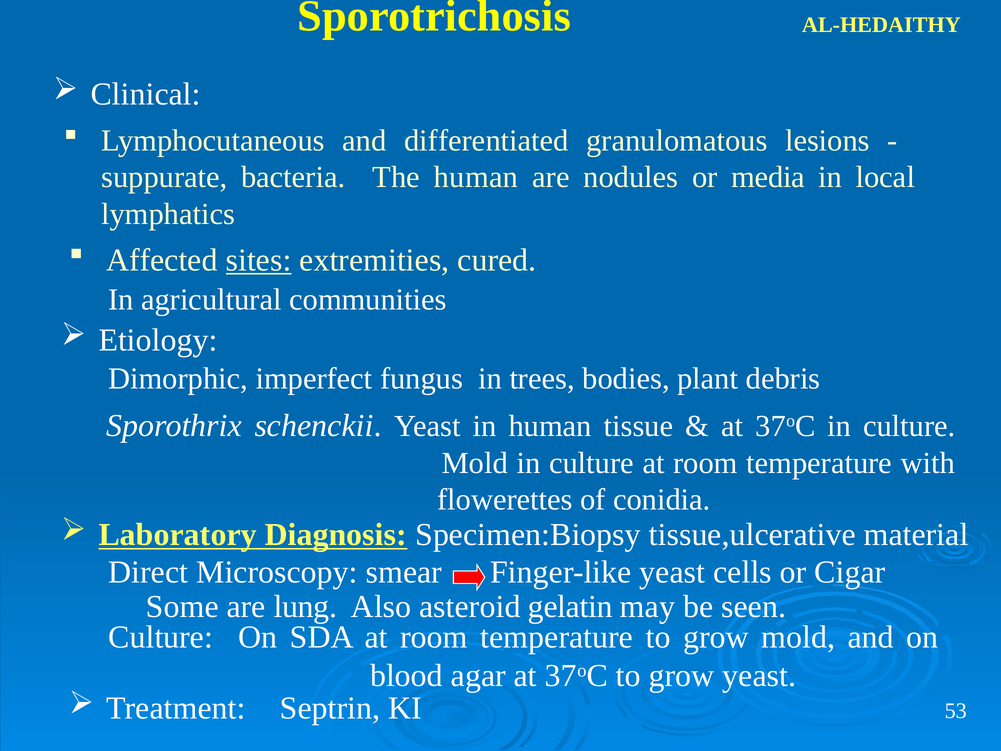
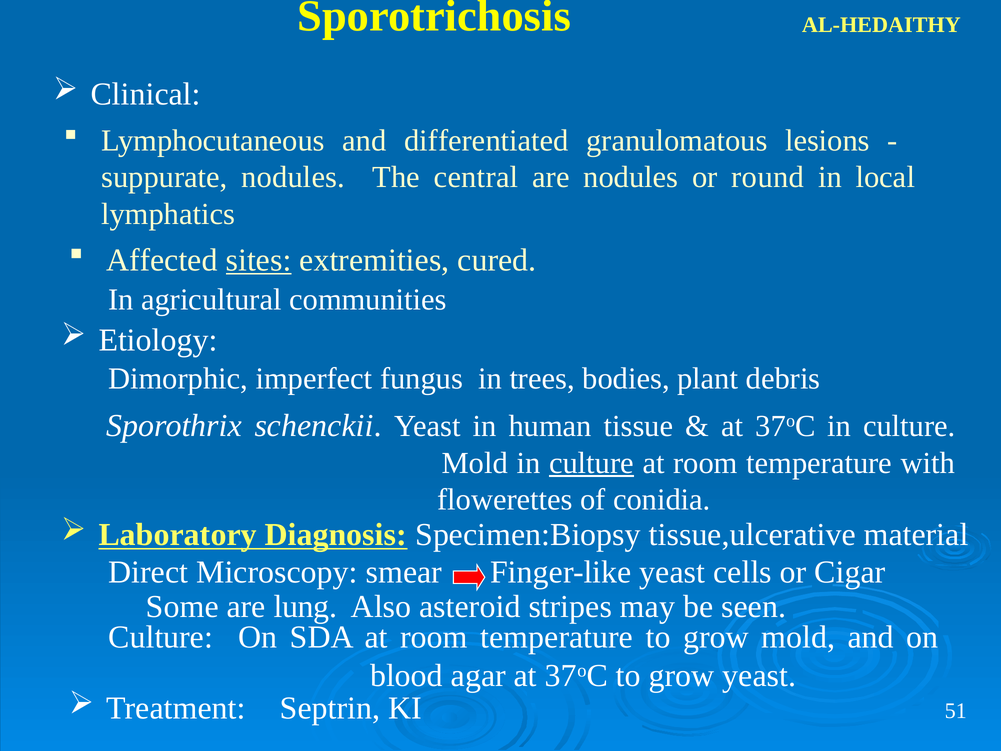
suppurate bacteria: bacteria -> nodules
The human: human -> central
media: media -> round
culture at (591, 463) underline: none -> present
gelatin: gelatin -> stripes
53: 53 -> 51
